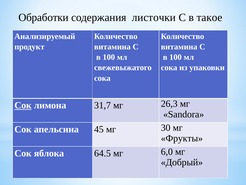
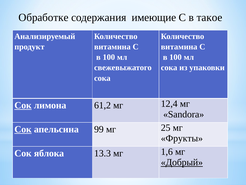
Обработки: Обработки -> Обработке
листочки: листочки -> имеющие
31,7: 31,7 -> 61,2
26,3: 26,3 -> 12,4
Сок at (23, 129) underline: none -> present
45: 45 -> 99
30: 30 -> 25
64.5: 64.5 -> 13.3
6,0: 6,0 -> 1,6
Добрый underline: none -> present
